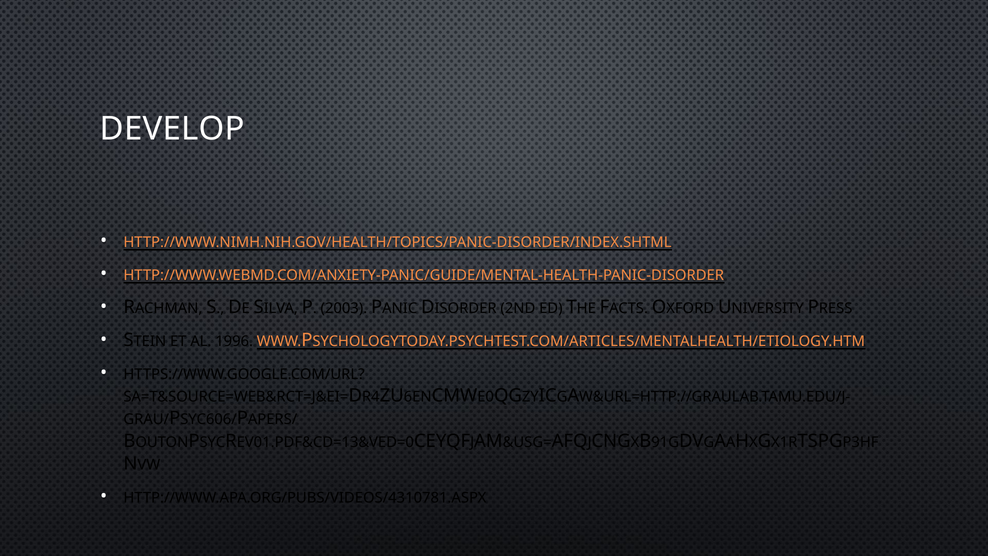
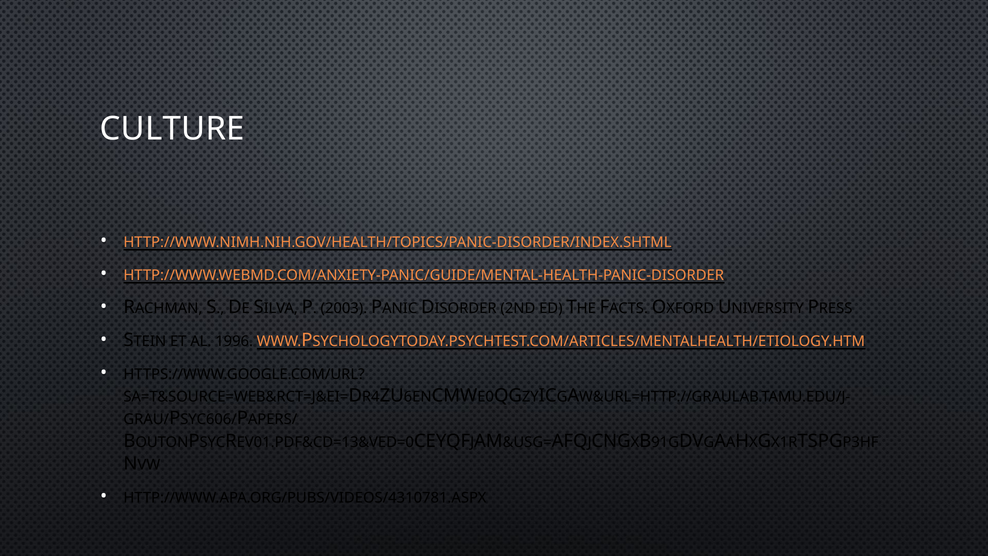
DEVELOP: DEVELOP -> CULTURE
